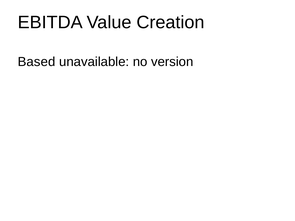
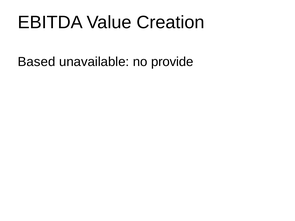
version: version -> provide
